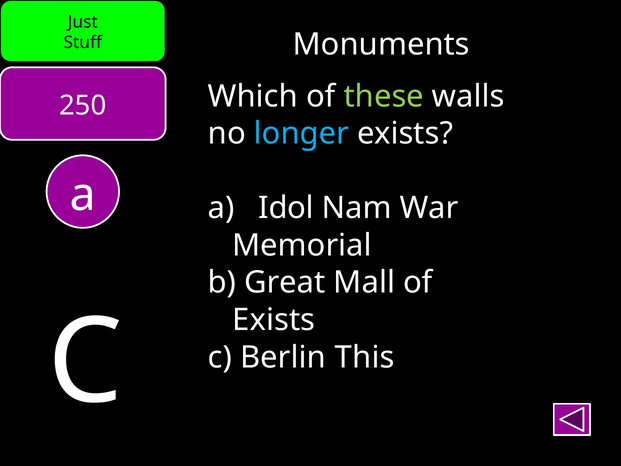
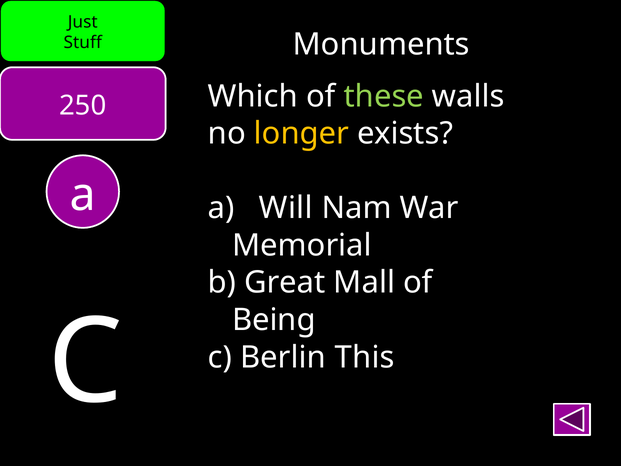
longer colour: light blue -> yellow
Idol: Idol -> Will
Exists at (274, 320): Exists -> Being
